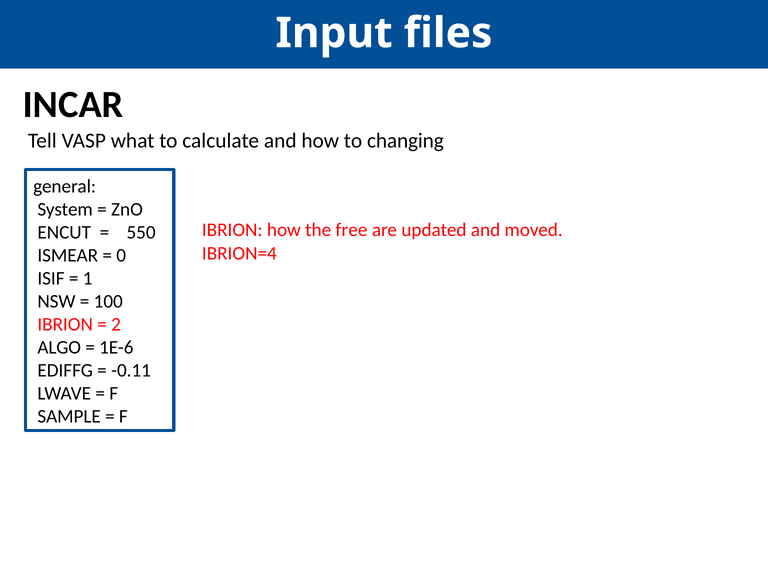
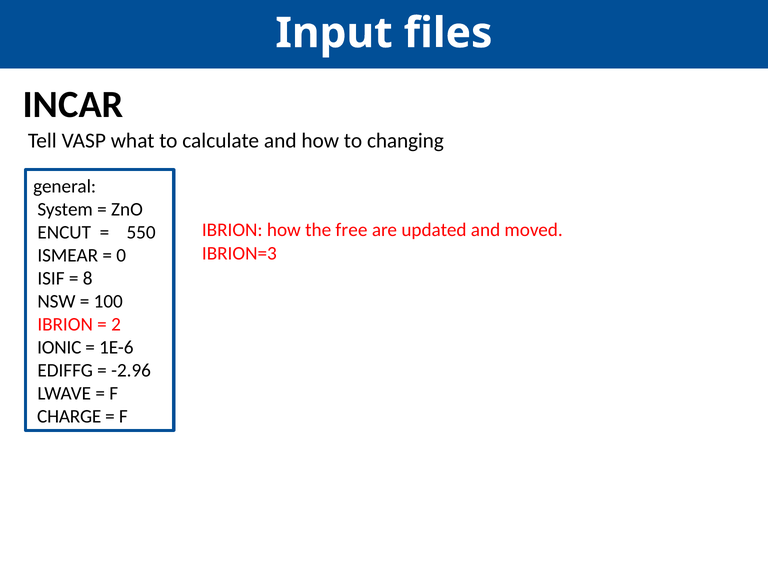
IBRION=4: IBRION=4 -> IBRION=3
1: 1 -> 8
ALGO: ALGO -> IONIC
-0.11: -0.11 -> -2.96
SAMPLE: SAMPLE -> CHARGE
